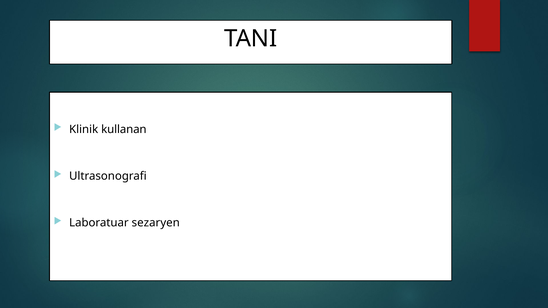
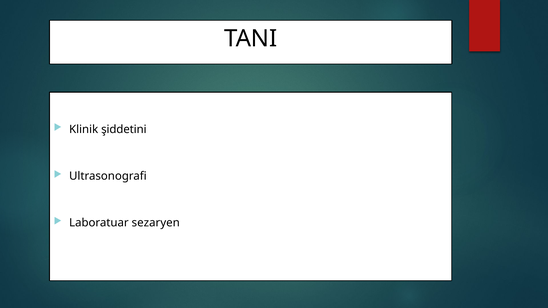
kullanan: kullanan -> şiddetini
